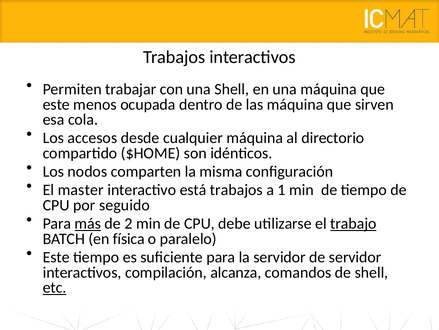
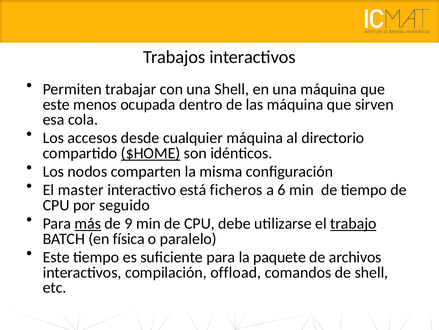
$HOME underline: none -> present
está trabajos: trabajos -> ficheros
1: 1 -> 6
2: 2 -> 9
la servidor: servidor -> paquete
de servidor: servidor -> archivos
alcanza: alcanza -> offload
etc underline: present -> none
